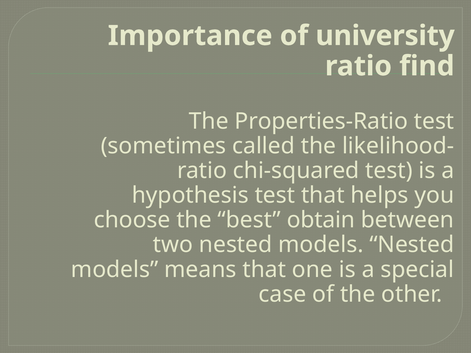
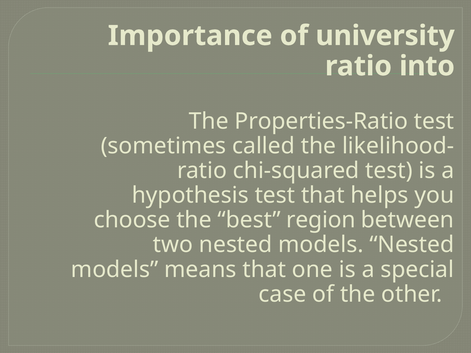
find: find -> into
obtain: obtain -> region
